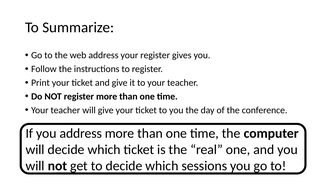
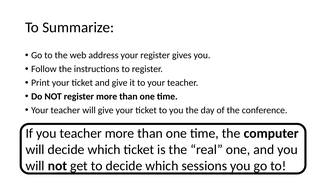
you address: address -> teacher
